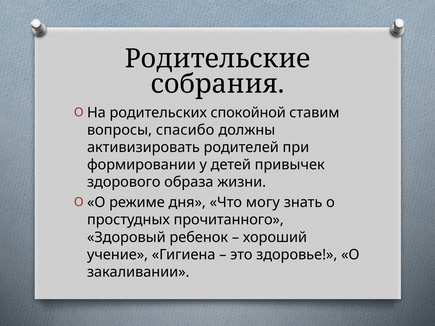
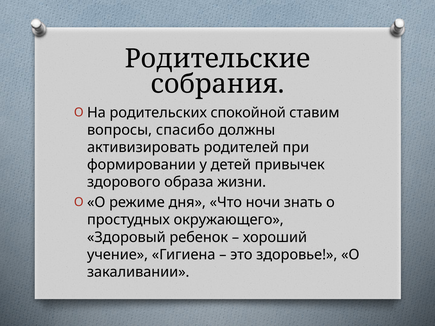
могу: могу -> ночи
прочитанного: прочитанного -> окружающего
